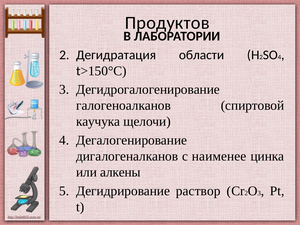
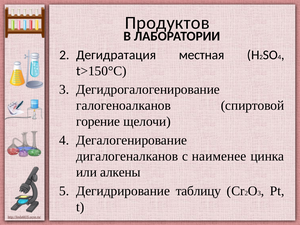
области: области -> местная
каучука: каучука -> горение
раствор: раствор -> таблицу
